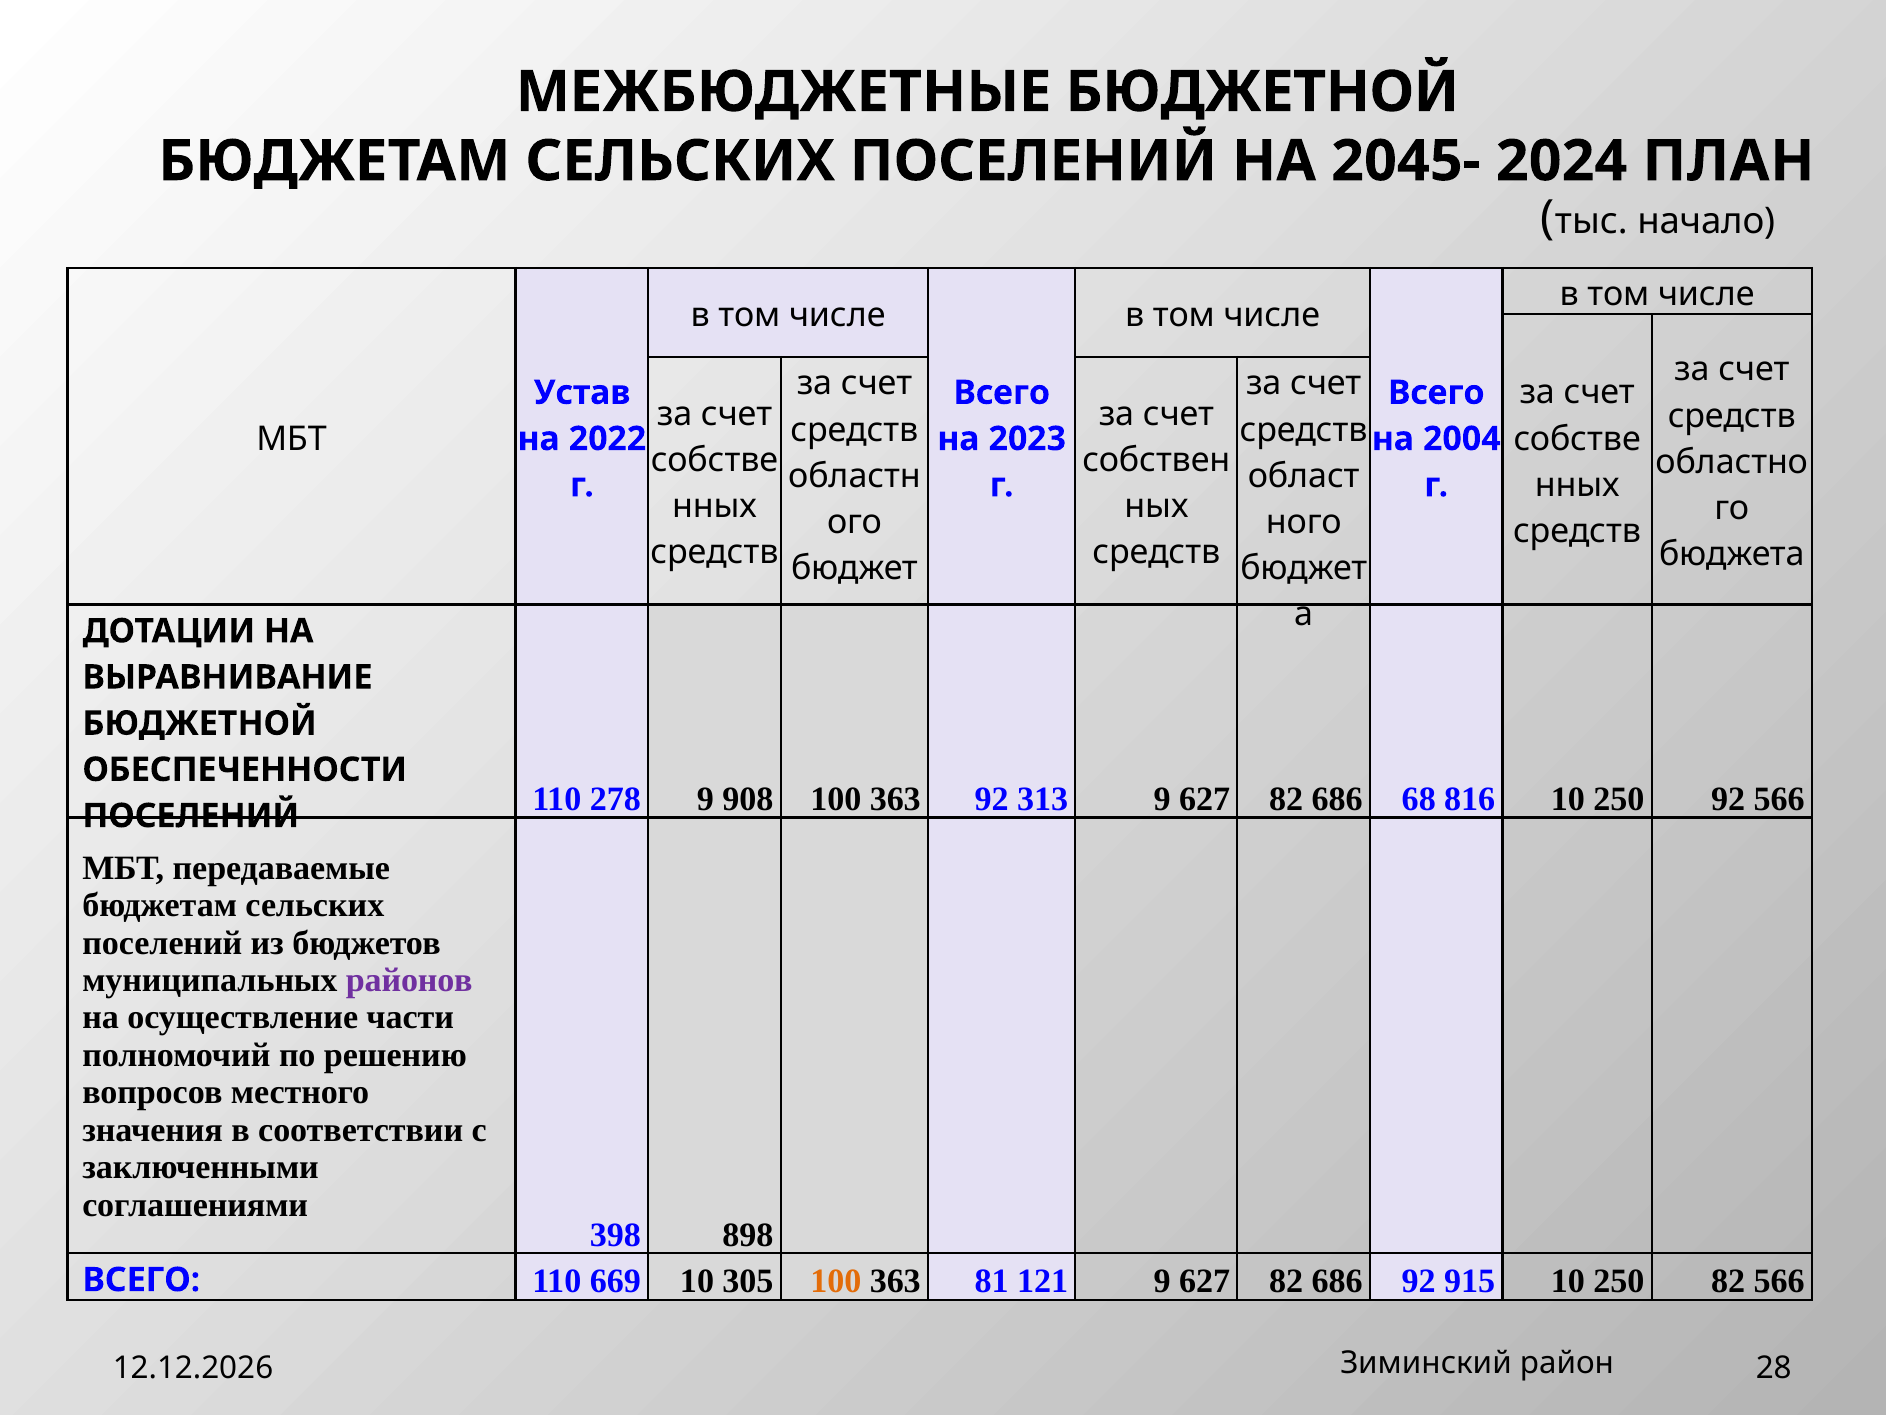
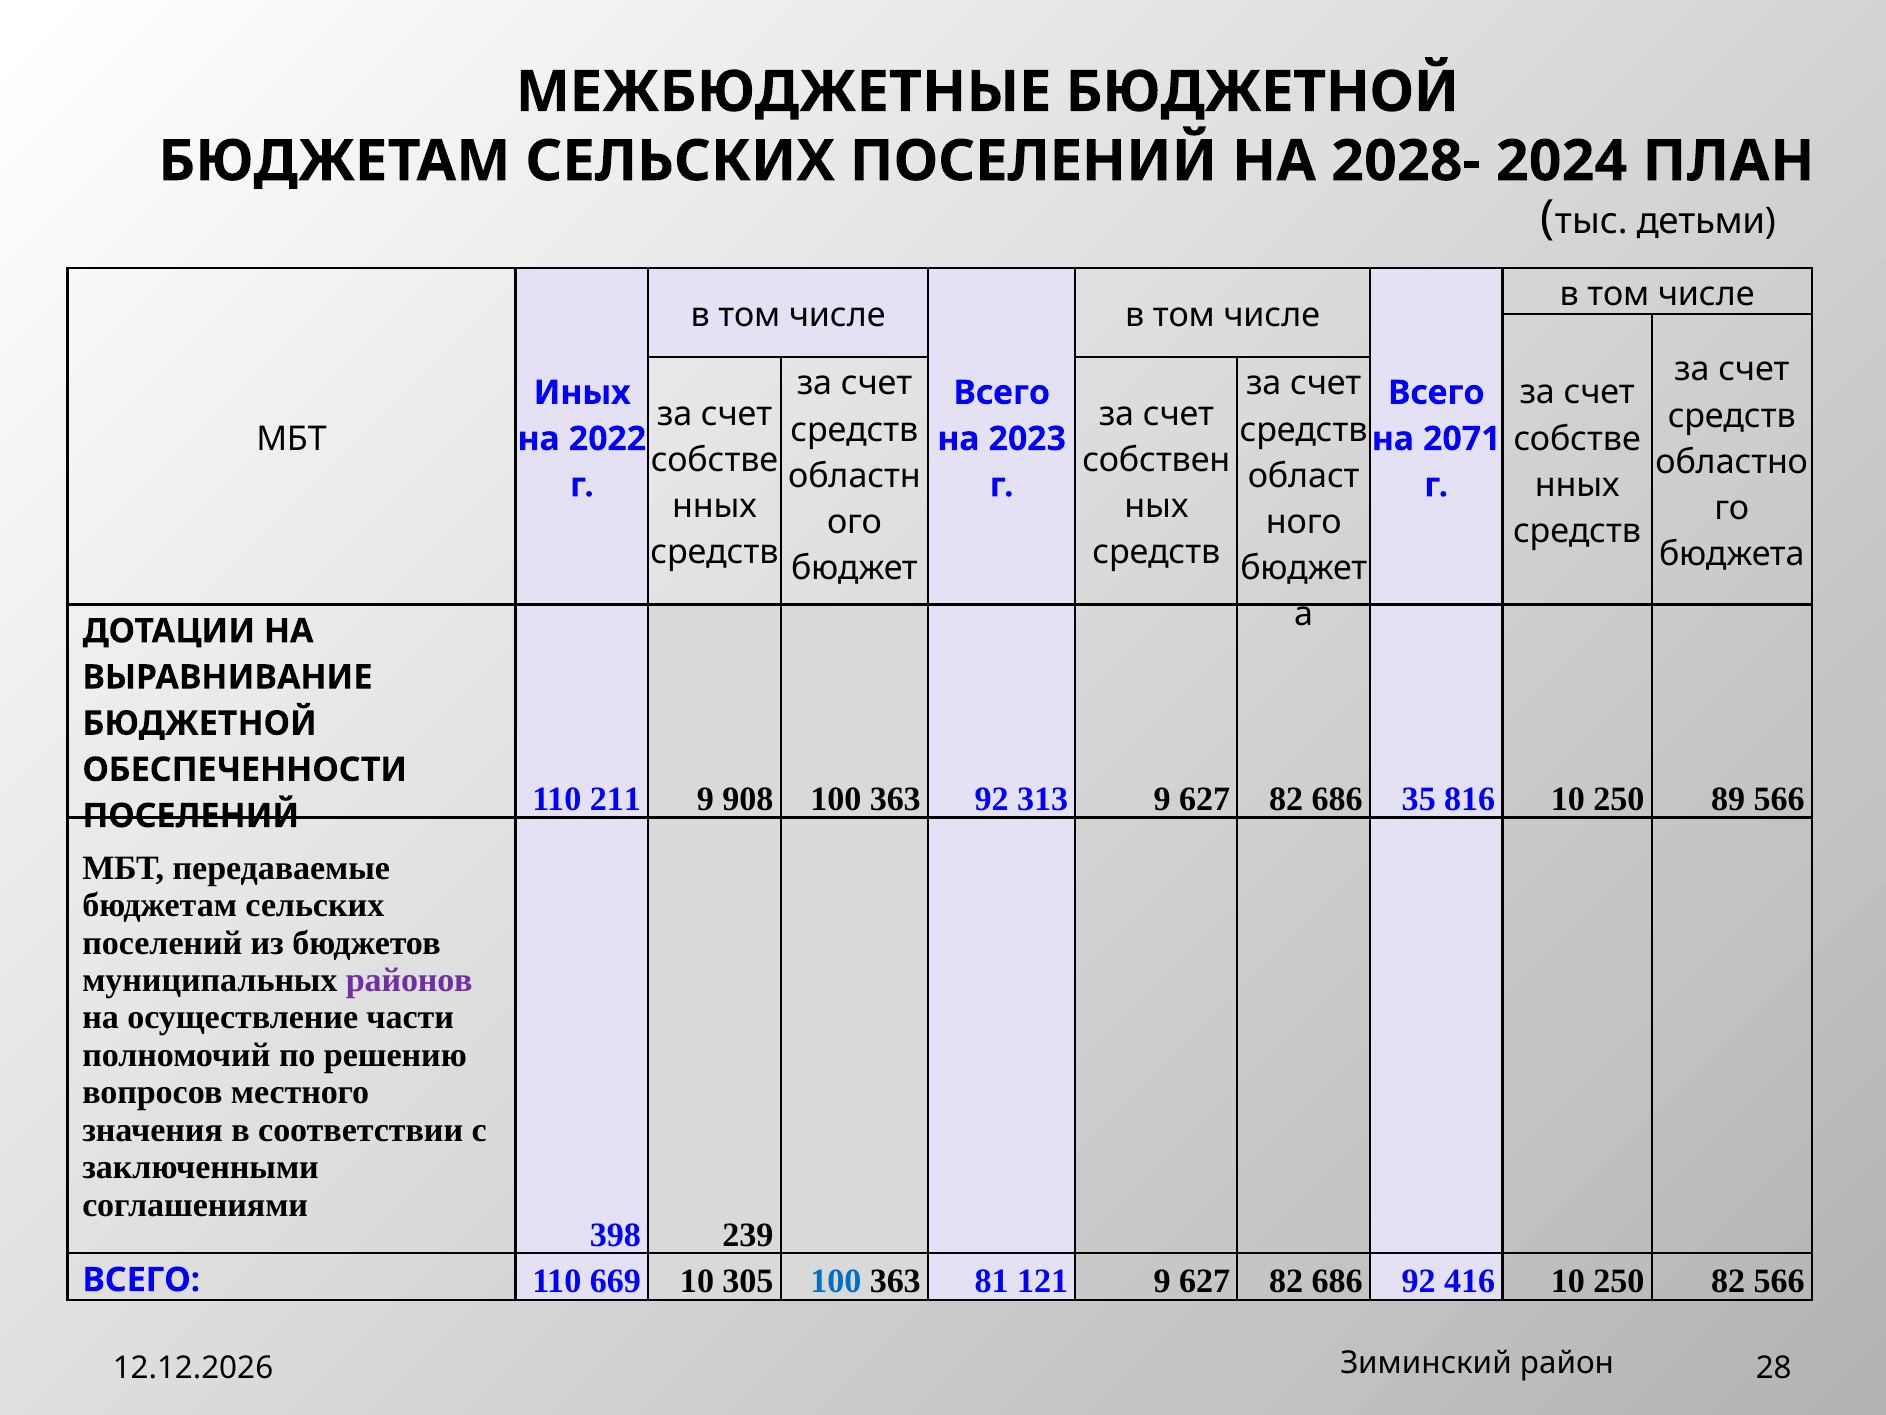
2045-: 2045- -> 2028-
начало: начало -> детьми
Устав: Устав -> Иных
2004: 2004 -> 2071
278: 278 -> 211
68: 68 -> 35
250 92: 92 -> 89
898: 898 -> 239
100 at (836, 1281) colour: orange -> blue
915: 915 -> 416
